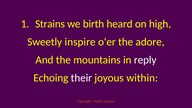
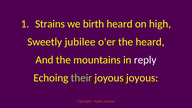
inspire: inspire -> jubilee
the adore: adore -> heard
their colour: white -> light green
joyous within: within -> joyous
